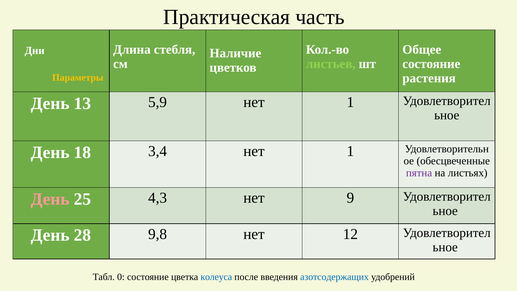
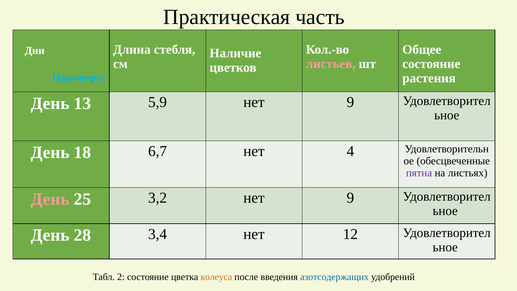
листьев colour: light green -> pink
Параметры colour: yellow -> light blue
5,9 нет 1: 1 -> 9
3,4: 3,4 -> 6,7
1 at (350, 151): 1 -> 4
4,3: 4,3 -> 3,2
9,8: 9,8 -> 3,4
0: 0 -> 2
колеуса colour: blue -> orange
